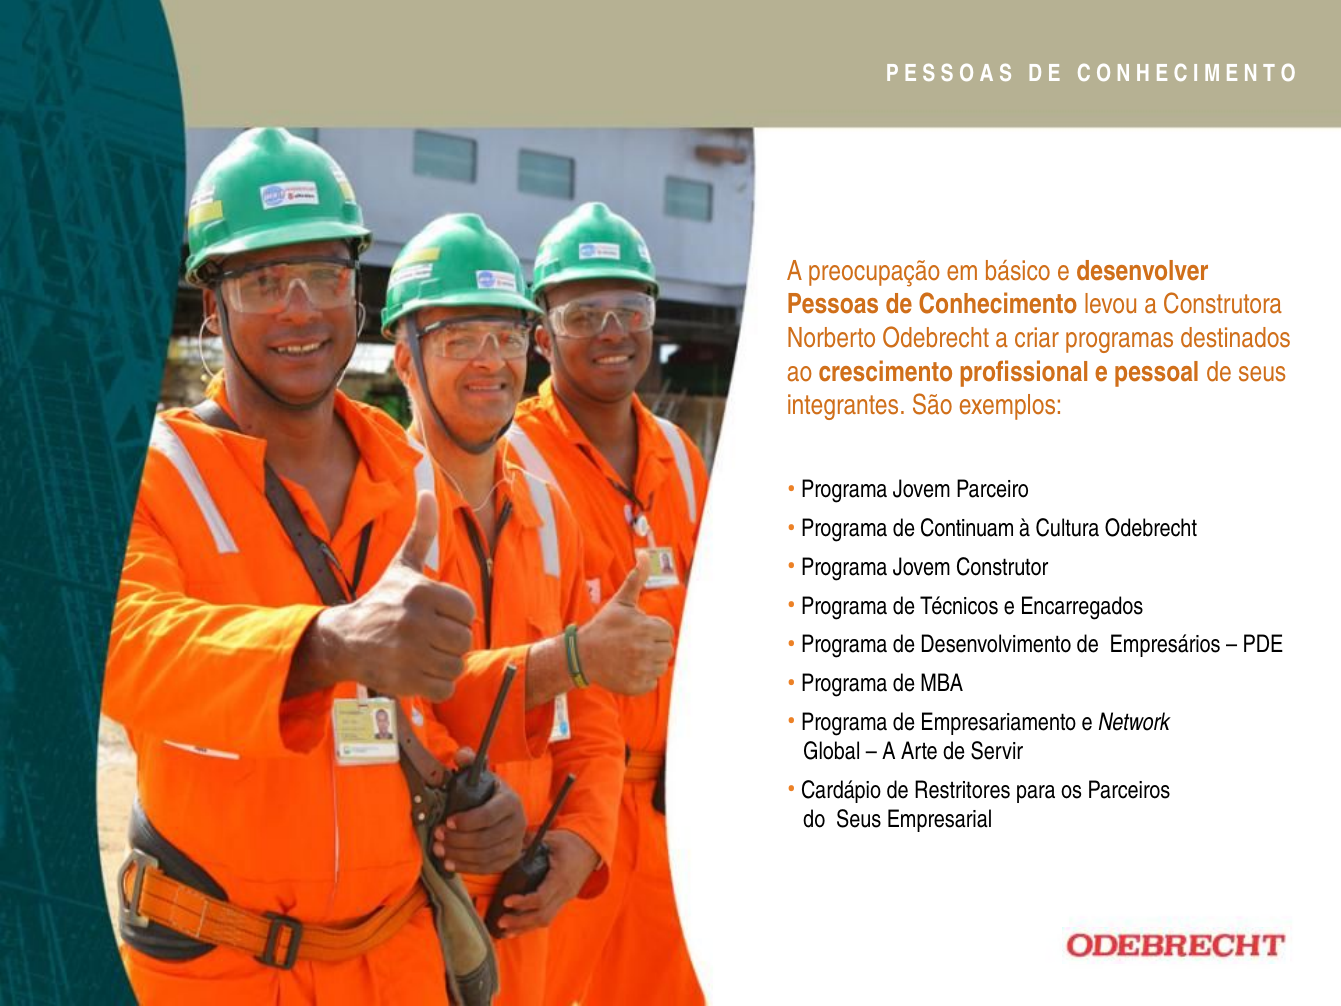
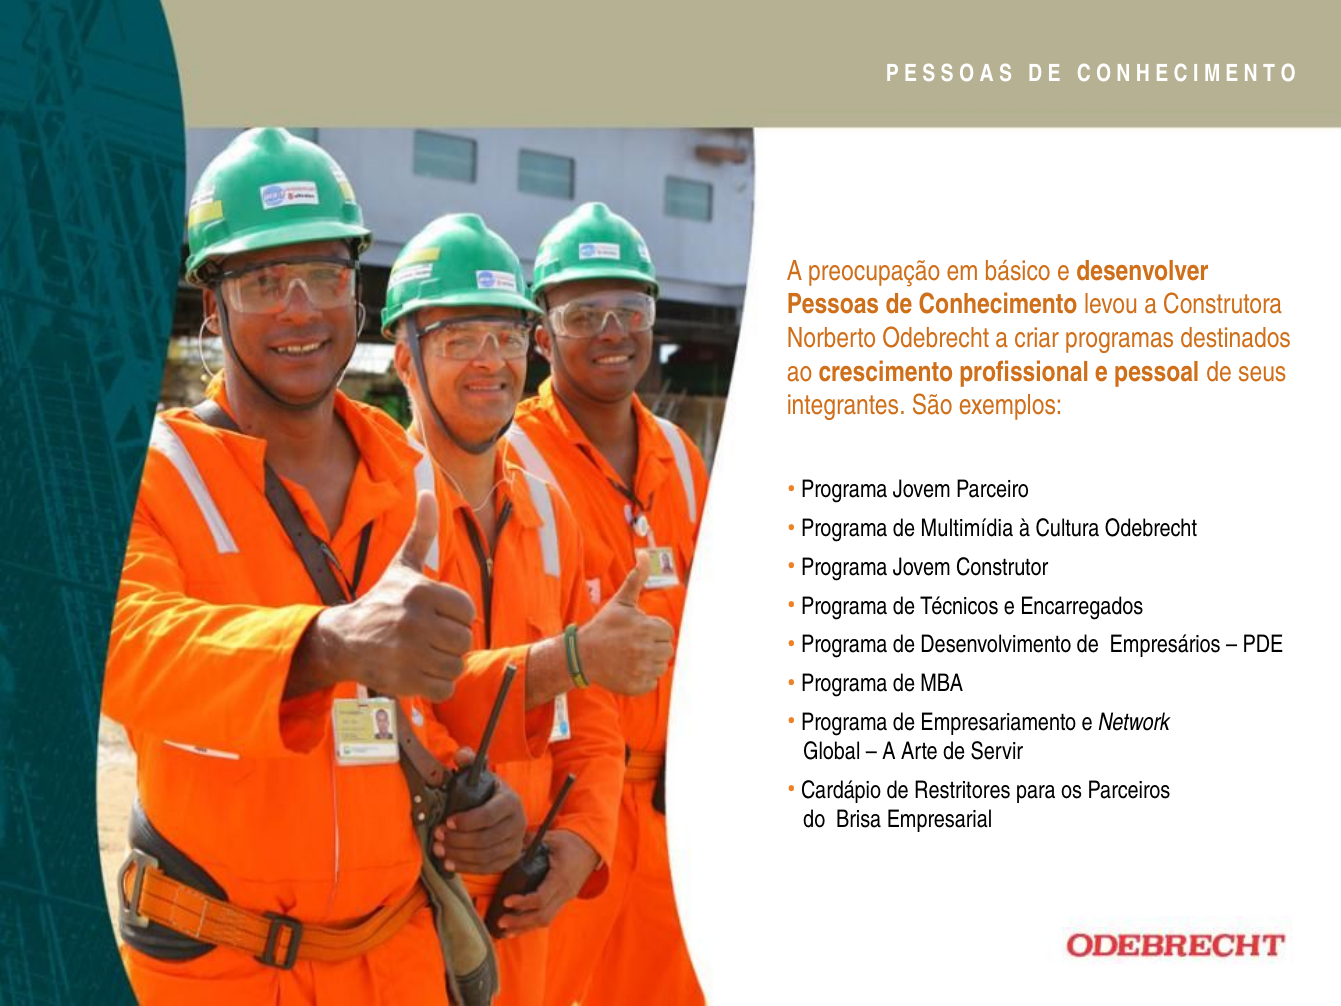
Continuam: Continuam -> Multimídia
do Seus: Seus -> Brisa
